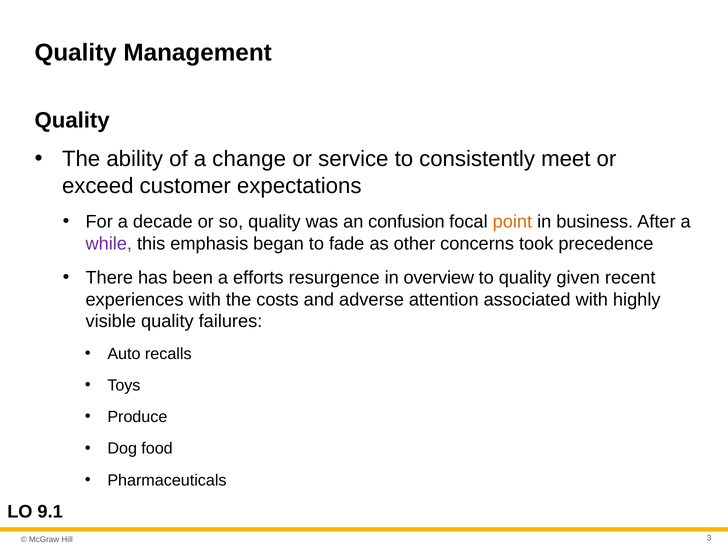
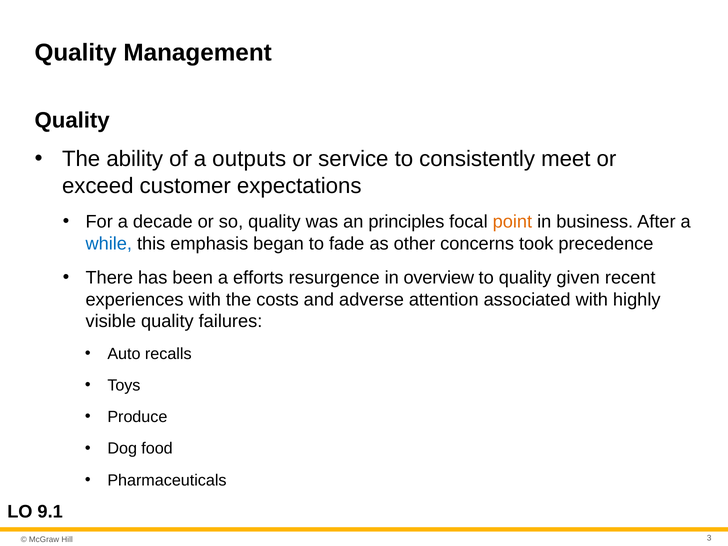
change: change -> outputs
confusion: confusion -> principles
while colour: purple -> blue
